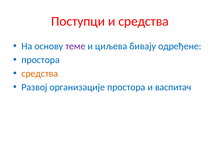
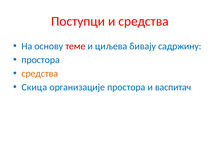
теме colour: purple -> red
одређене: одређене -> садржину
Развој: Развој -> Скица
